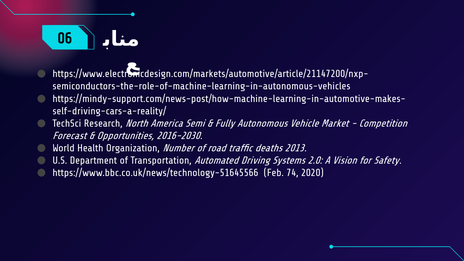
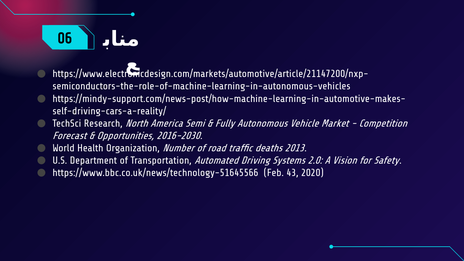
74: 74 -> 43
